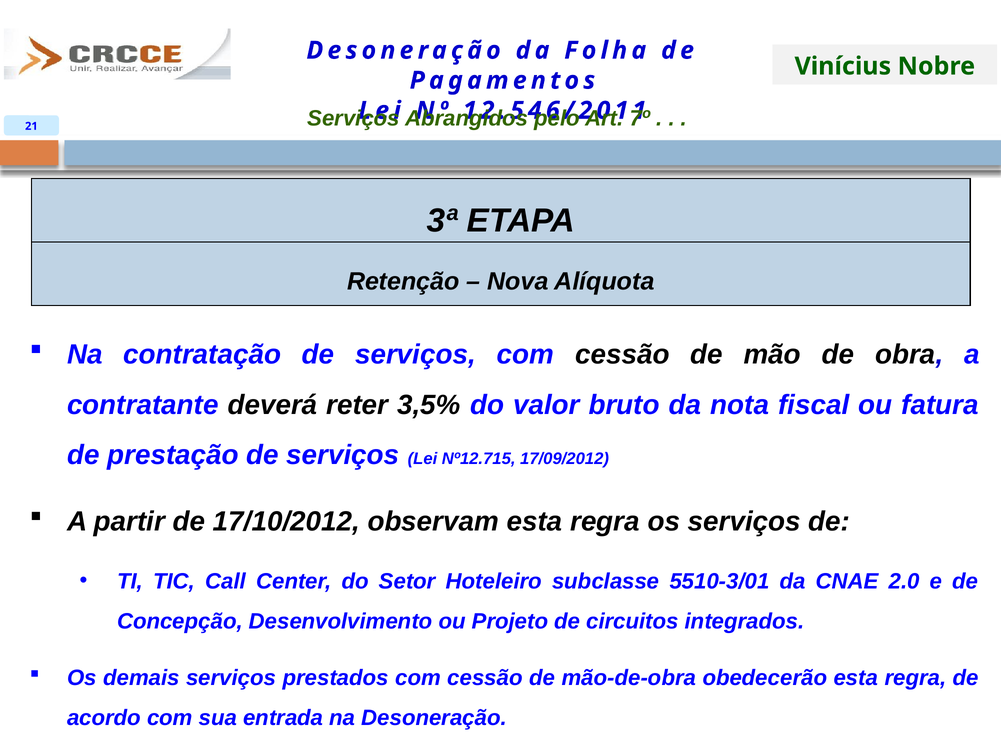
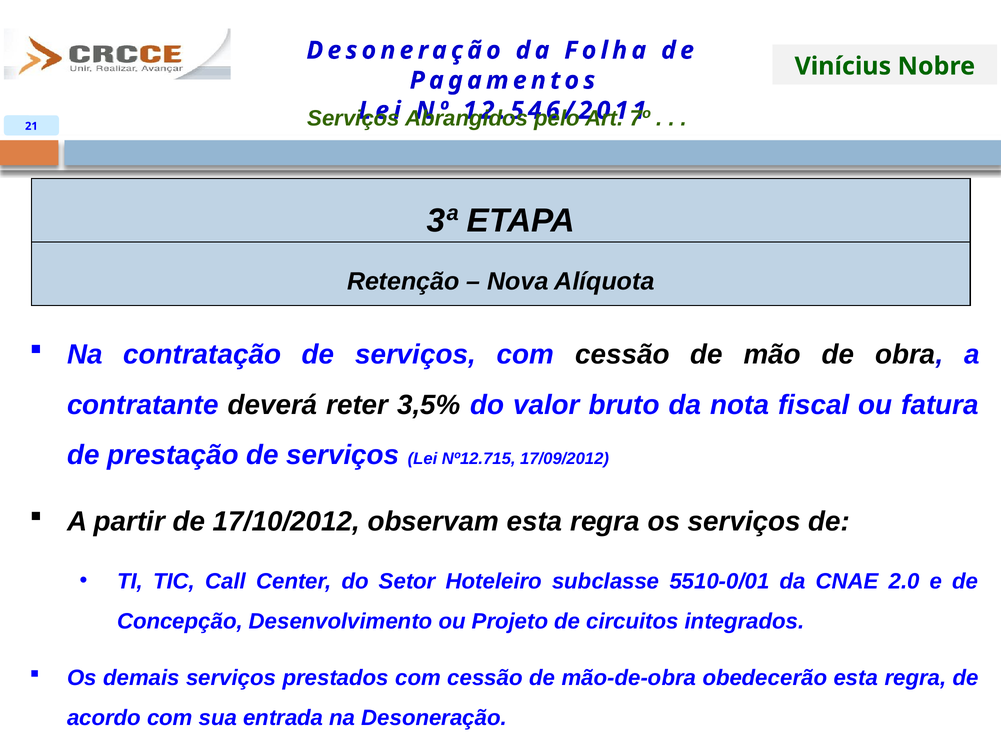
5510-3/01: 5510-3/01 -> 5510-0/01
